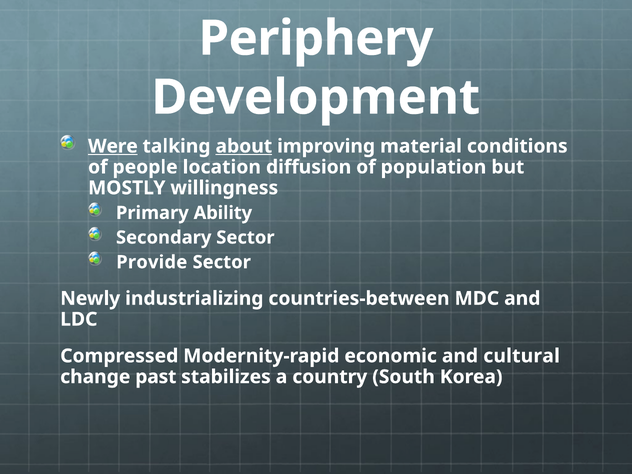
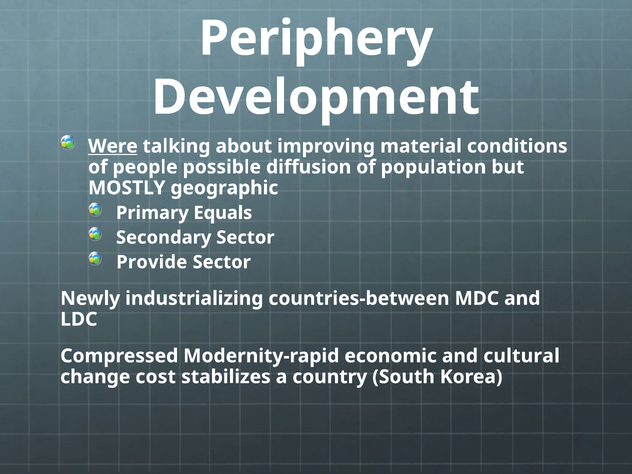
about underline: present -> none
location: location -> possible
willingness: willingness -> geographic
Ability: Ability -> Equals
past: past -> cost
